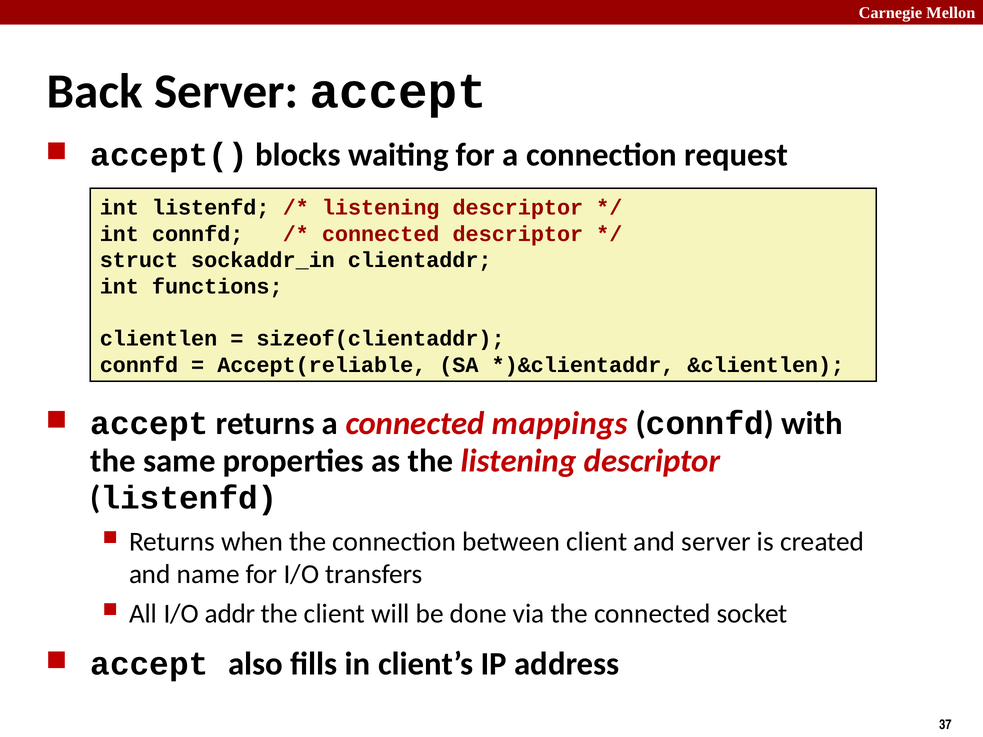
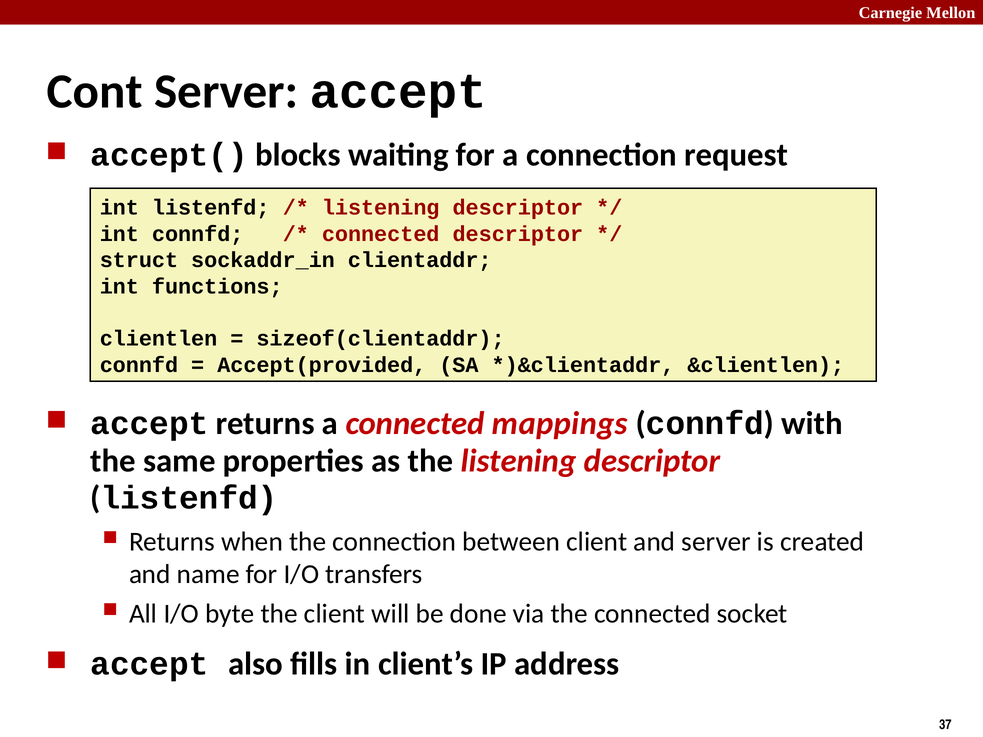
Back: Back -> Cont
Accept(reliable: Accept(reliable -> Accept(provided
addr: addr -> byte
